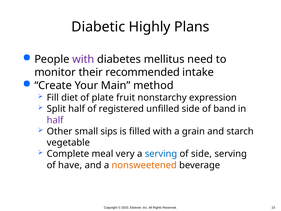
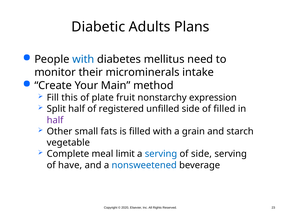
Highly: Highly -> Adults
with at (83, 59) colour: purple -> blue
recommended: recommended -> microminerals
diet: diet -> this
of band: band -> filled
sips: sips -> fats
very: very -> limit
nonsweetened colour: orange -> blue
